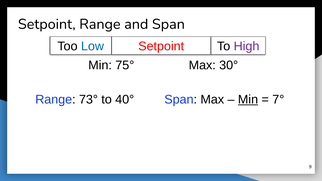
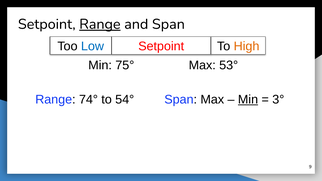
Range at (100, 24) underline: none -> present
High colour: purple -> orange
30°: 30° -> 53°
73°: 73° -> 74°
40°: 40° -> 54°
7°: 7° -> 3°
